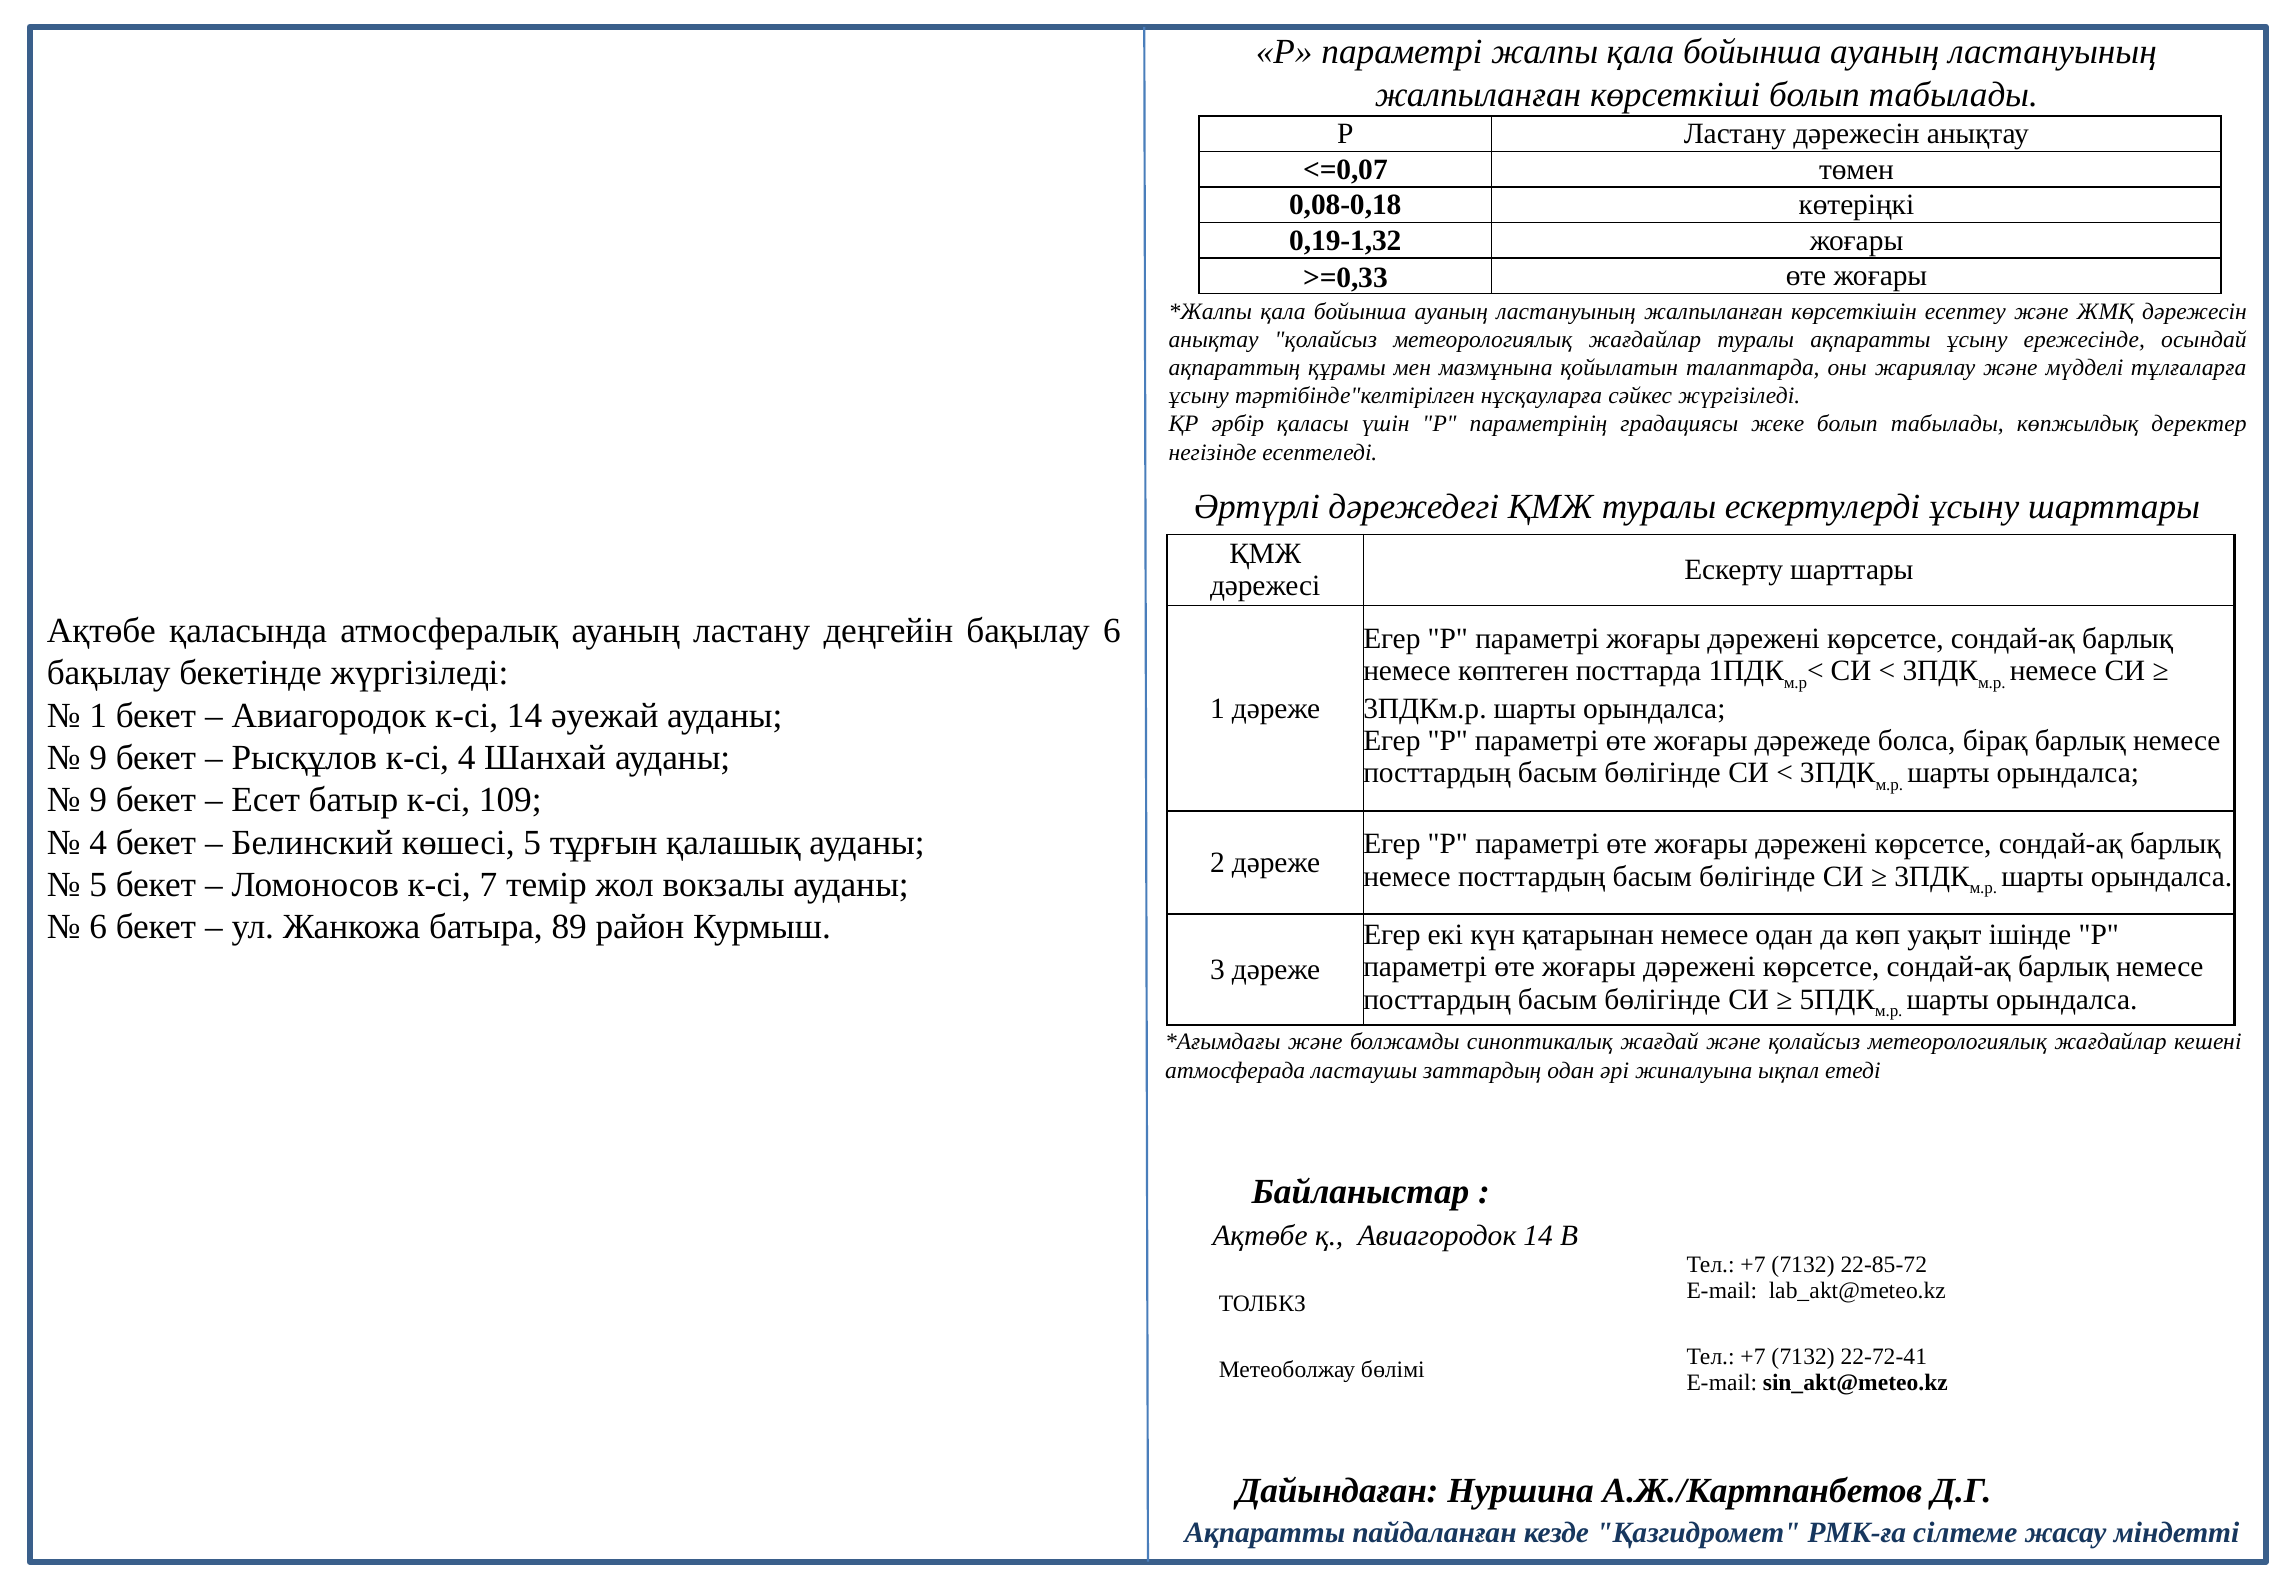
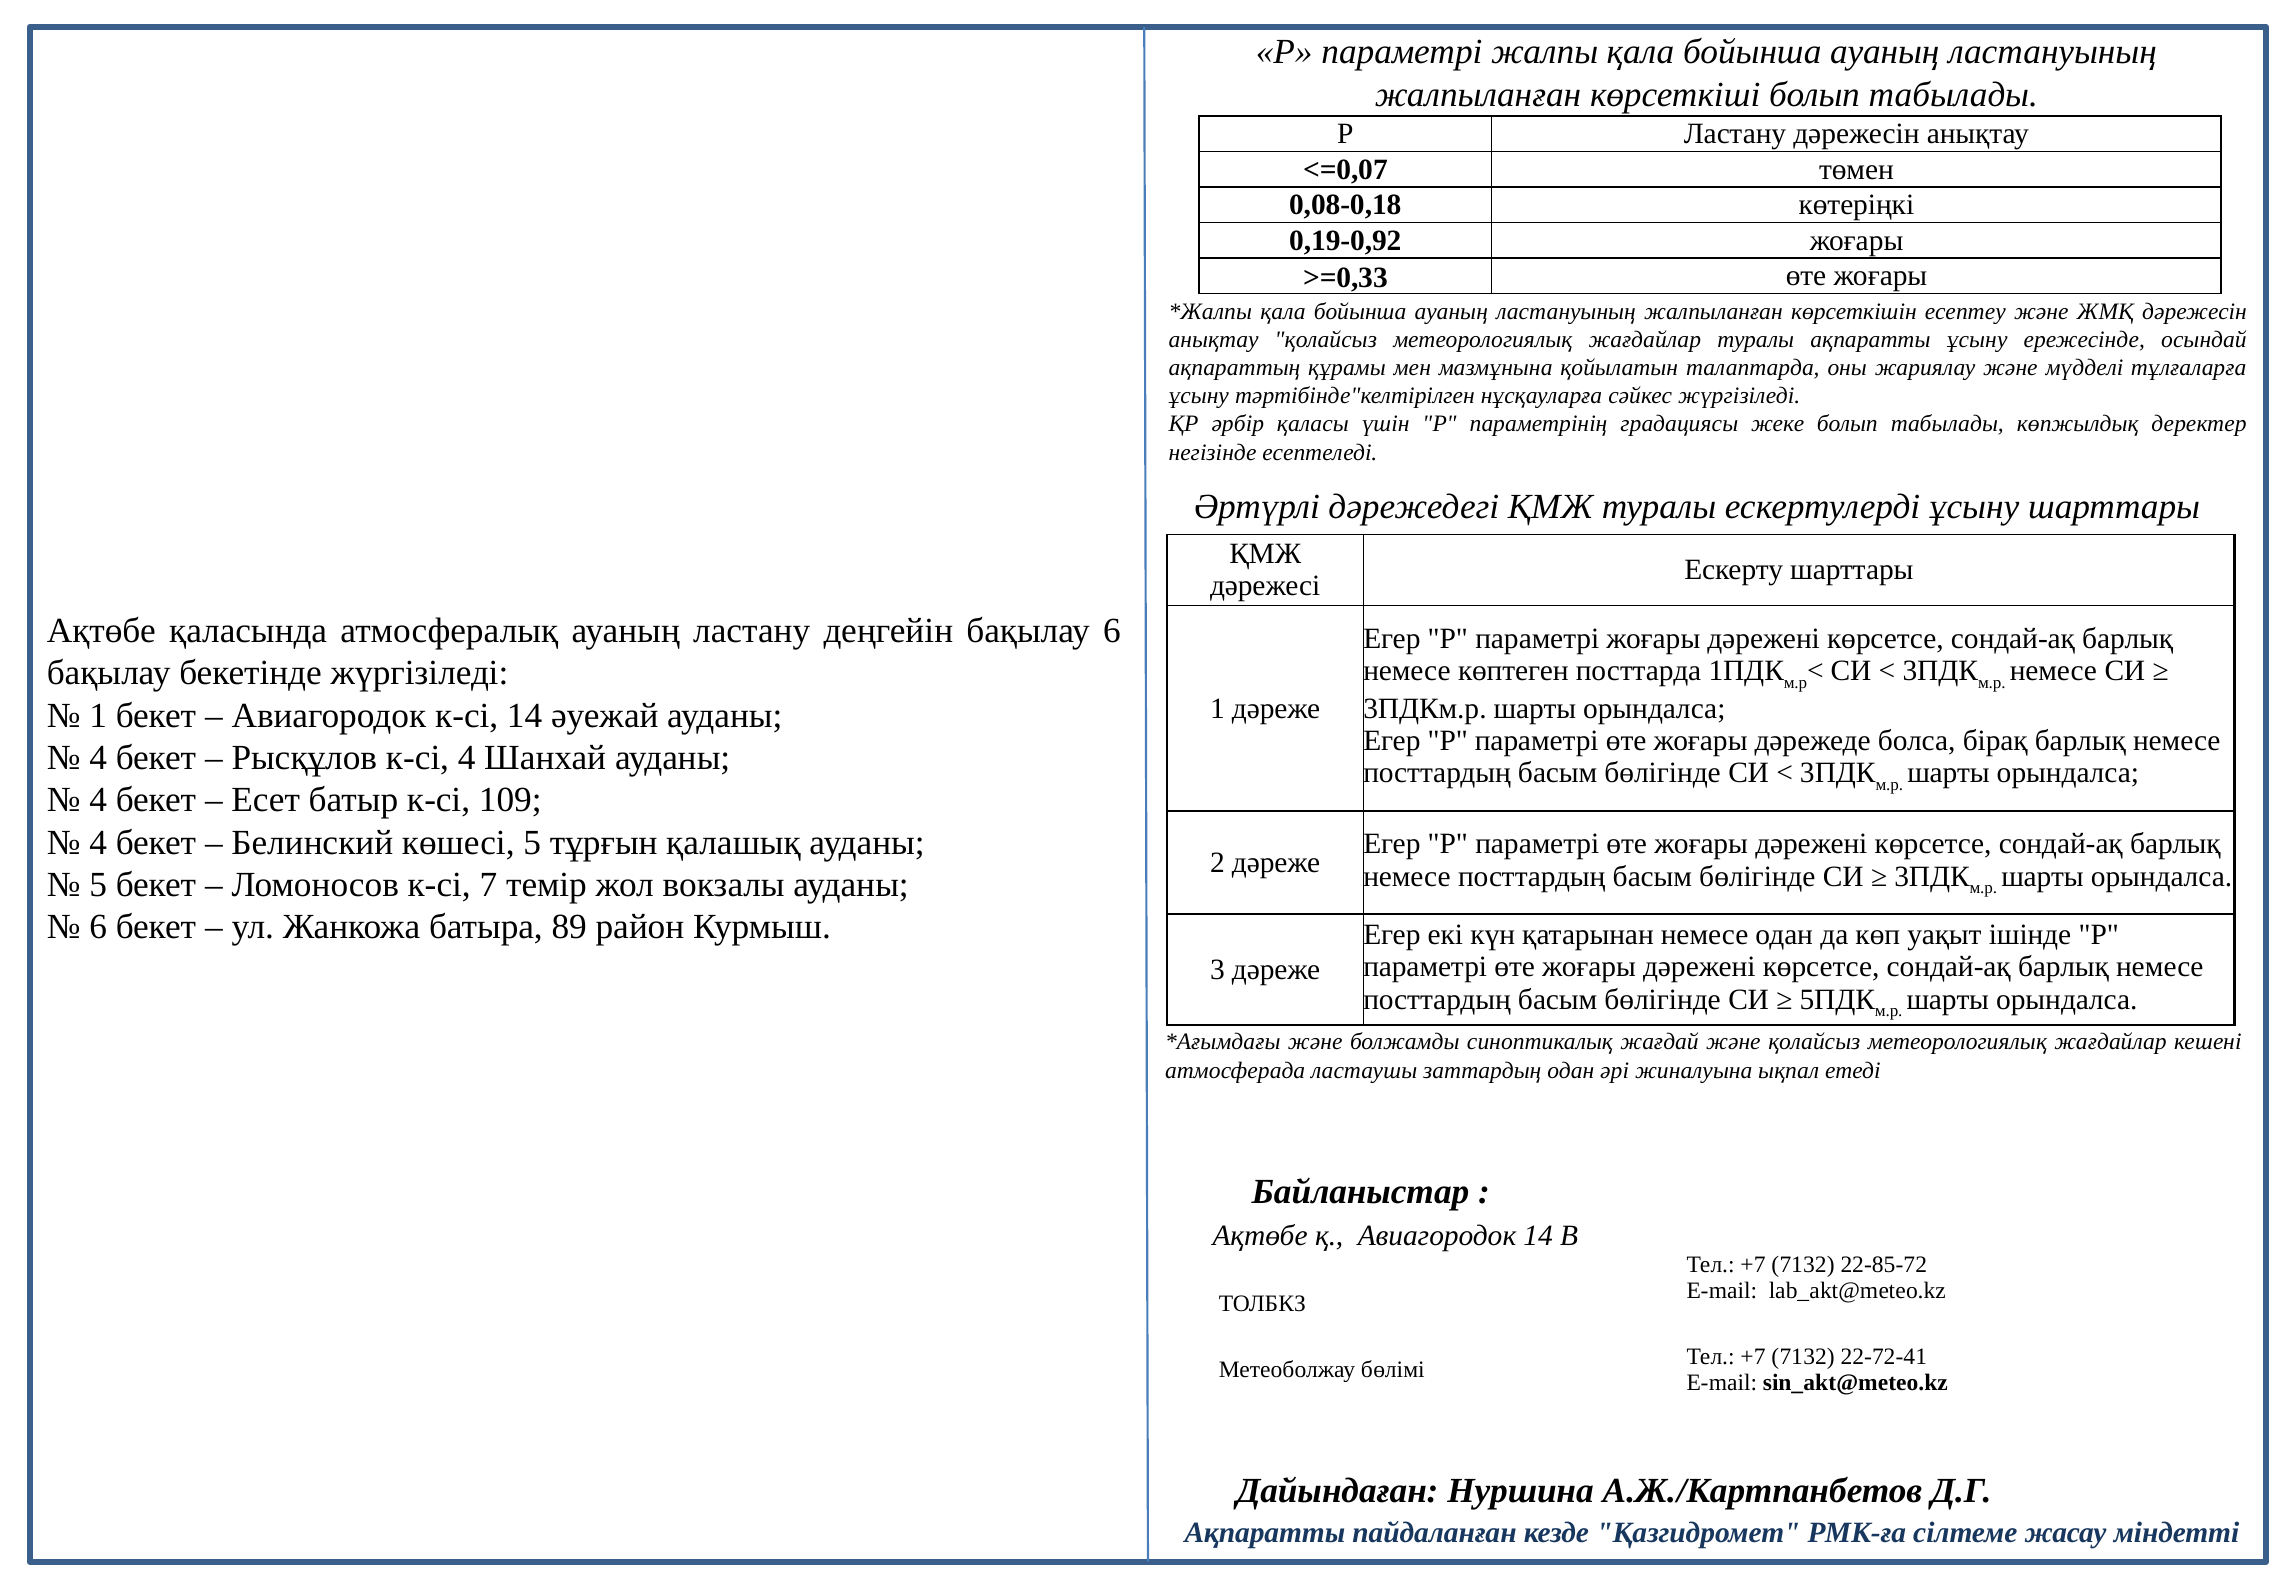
0,19-1,32: 0,19-1,32 -> 0,19-0,92
9 at (98, 758): 9 -> 4
9 at (98, 800): 9 -> 4
